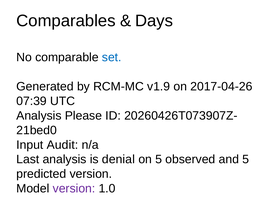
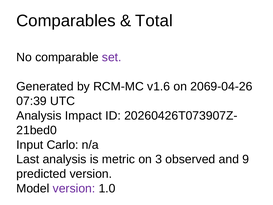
Days: Days -> Total
set colour: blue -> purple
v1.9: v1.9 -> v1.6
2017-04-26: 2017-04-26 -> 2069-04-26
Please: Please -> Impact
Audit: Audit -> Carlo
denial: denial -> metric
on 5: 5 -> 3
and 5: 5 -> 9
